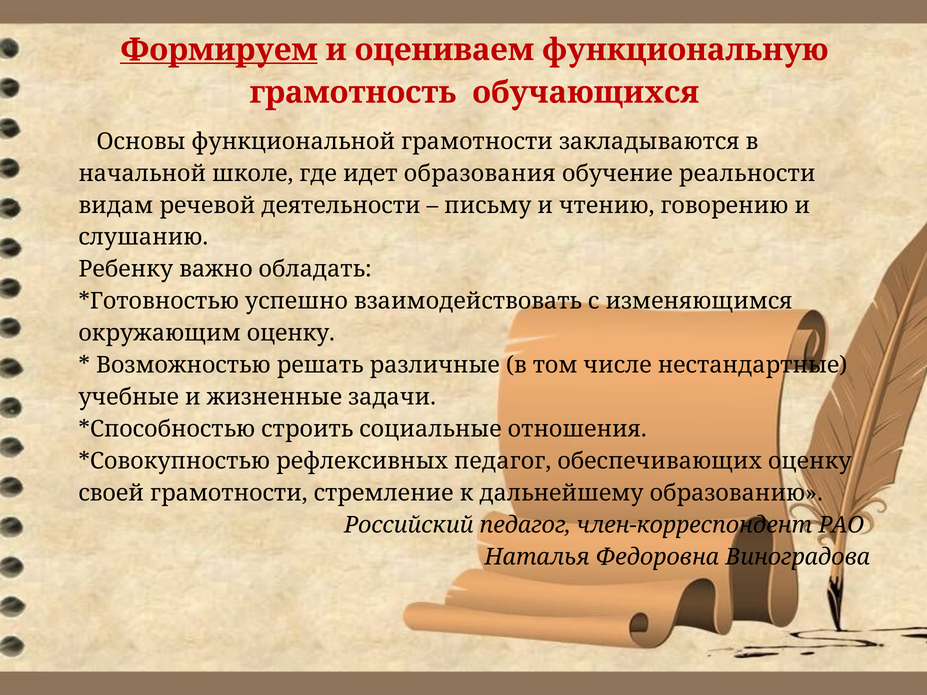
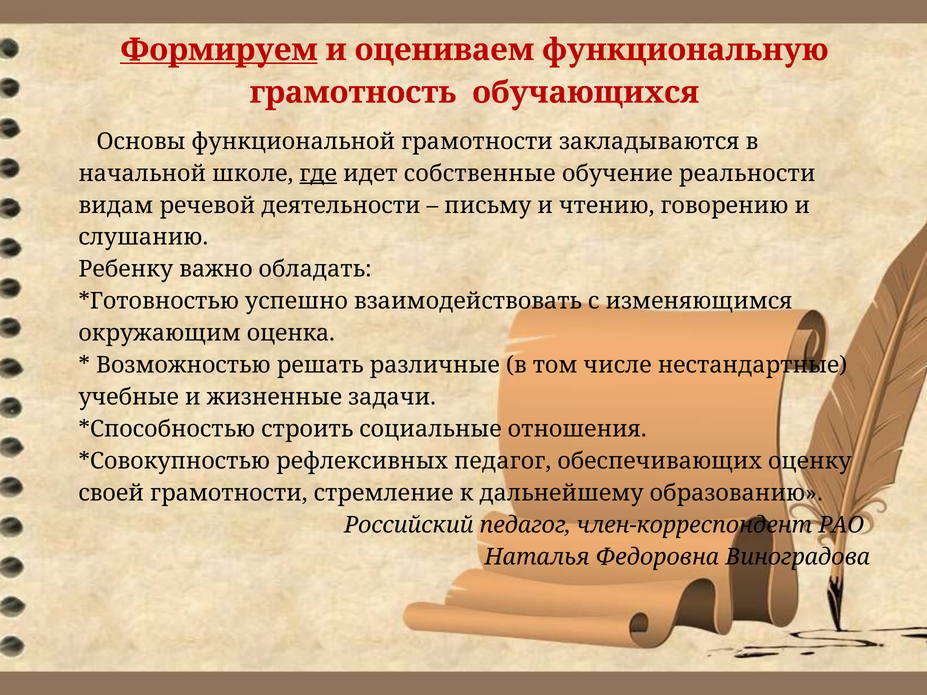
где underline: none -> present
образования: образования -> собственные
окружающим оценку: оценку -> оценка
